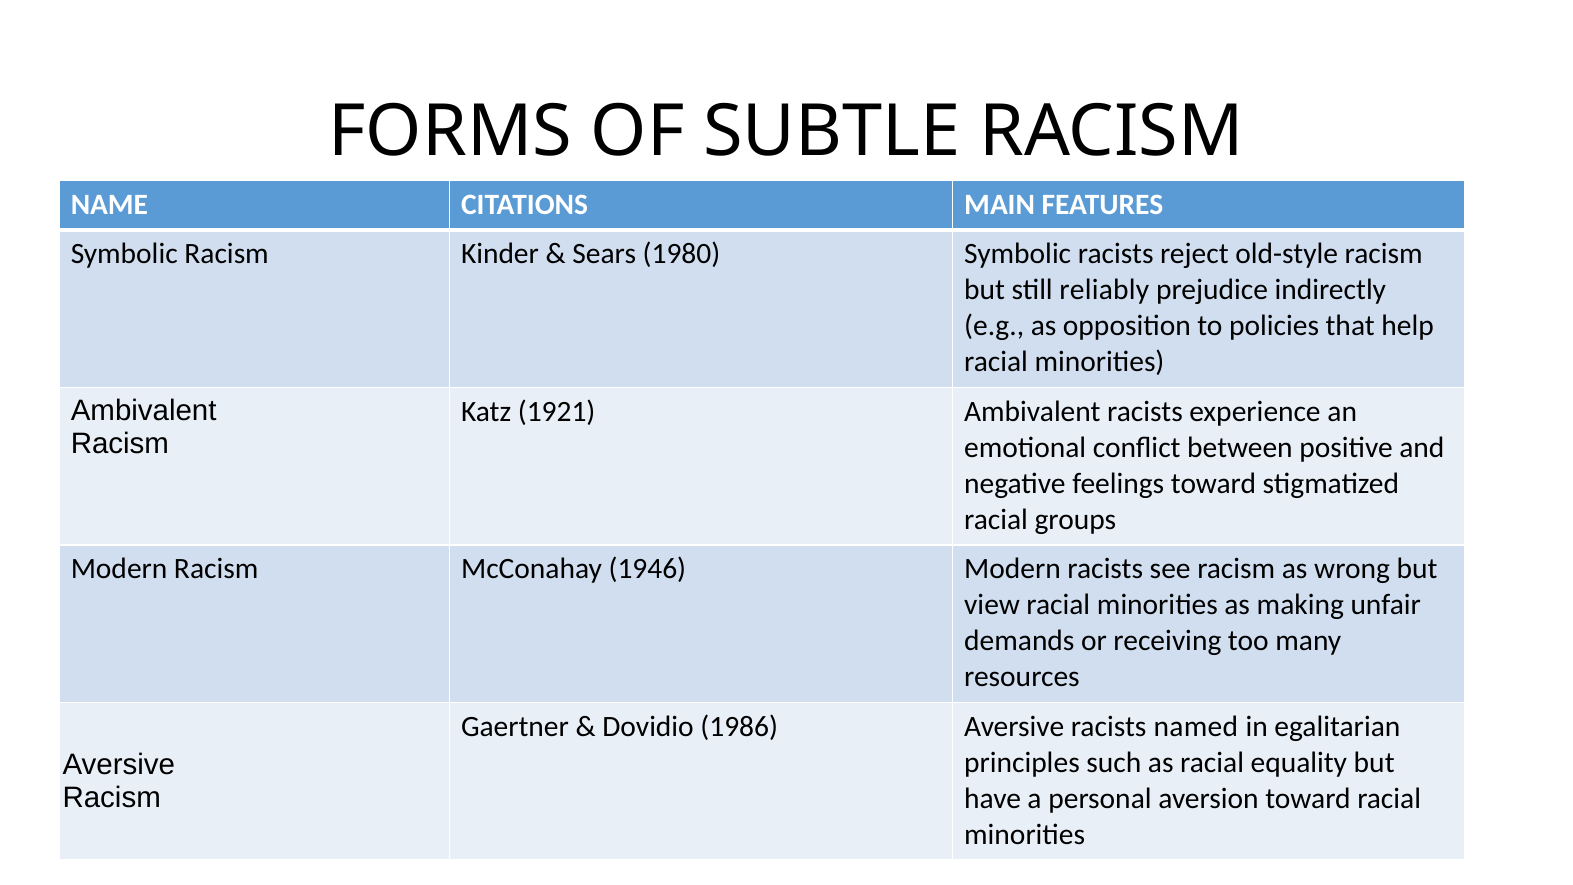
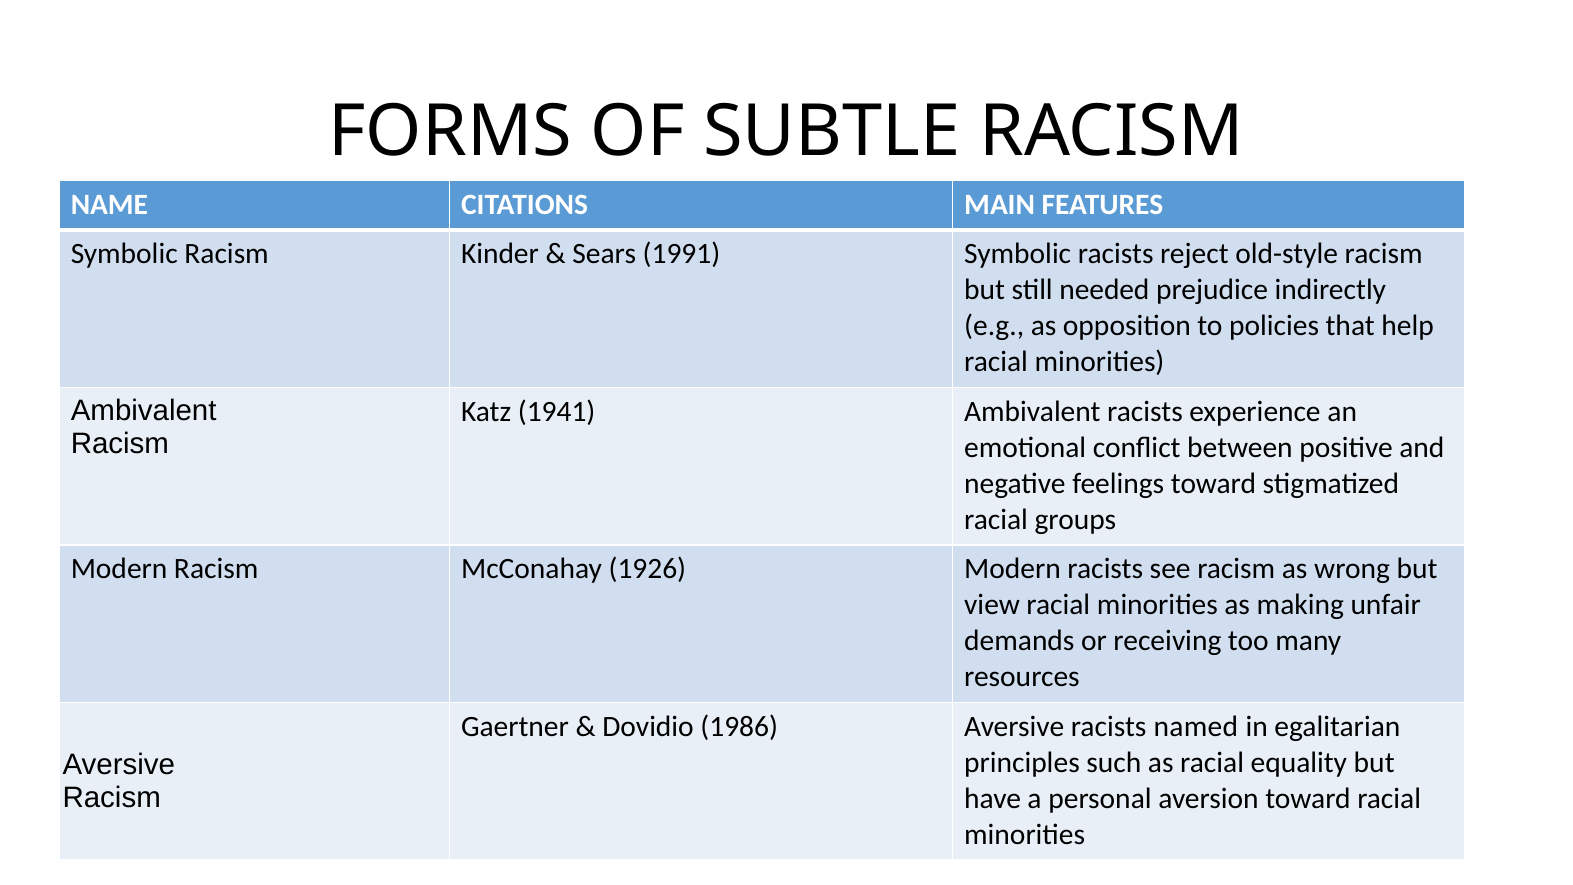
1980: 1980 -> 1991
reliably: reliably -> needed
1921: 1921 -> 1941
1946: 1946 -> 1926
